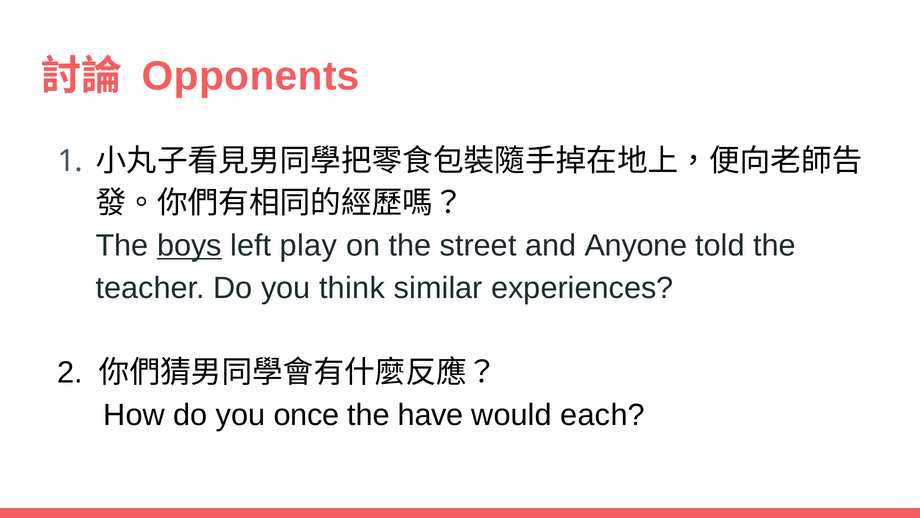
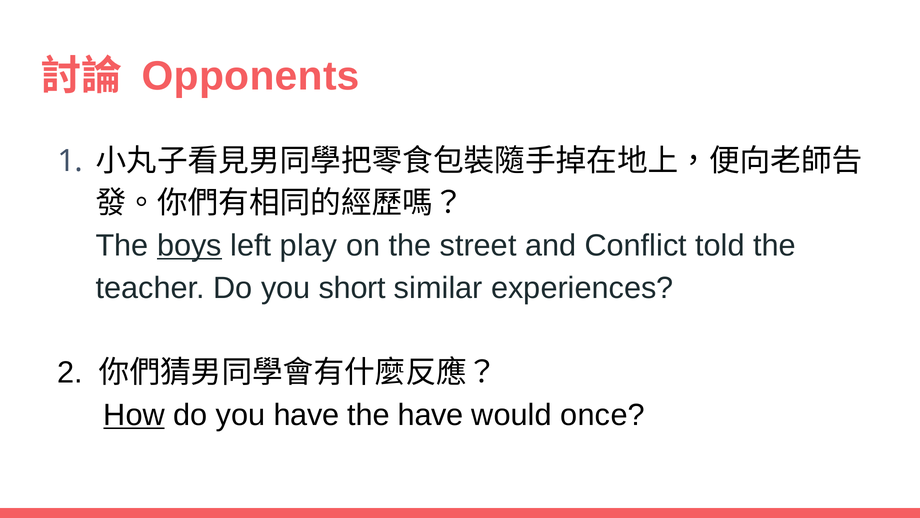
Anyone: Anyone -> Conflict
think: think -> short
How underline: none -> present
you once: once -> have
each: each -> once
